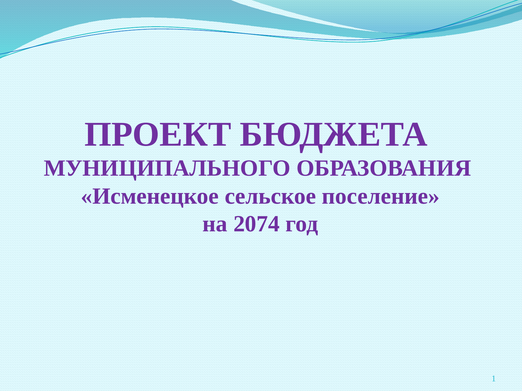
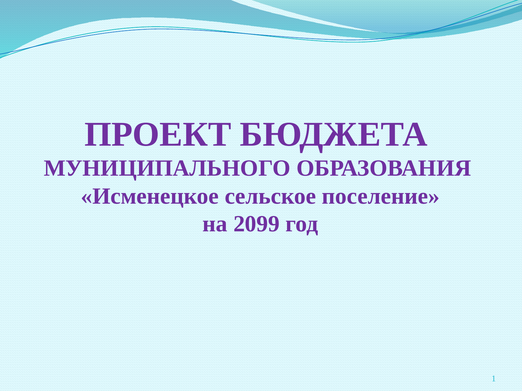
2074: 2074 -> 2099
